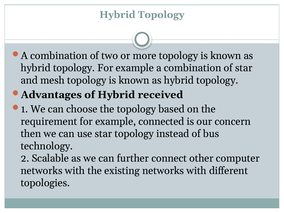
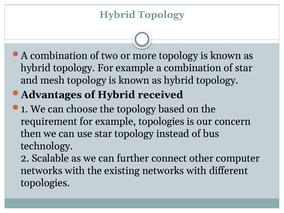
example connected: connected -> topologies
